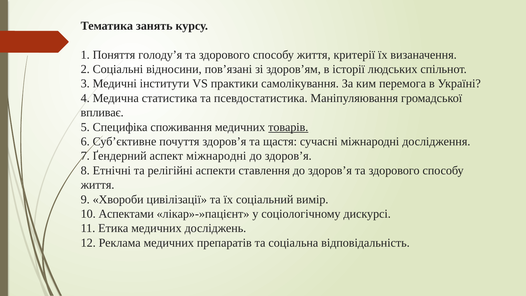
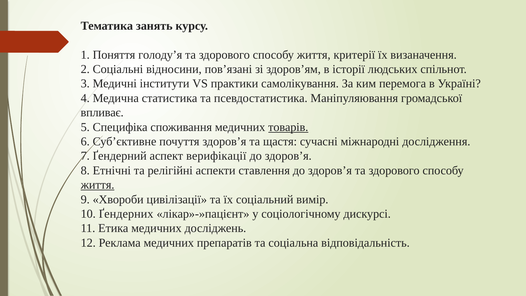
аспект міжнародні: міжнародні -> верифікації
життя at (98, 185) underline: none -> present
Аспектами: Аспектами -> Ґендерних
